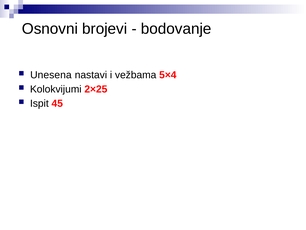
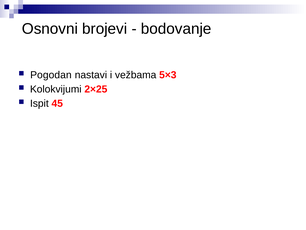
Unesena: Unesena -> Pogodan
5×4: 5×4 -> 5×3
